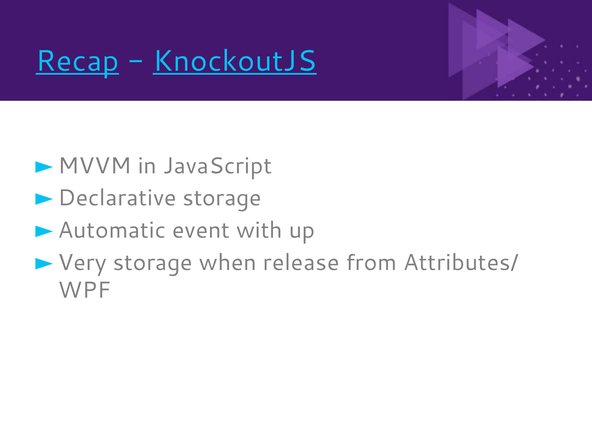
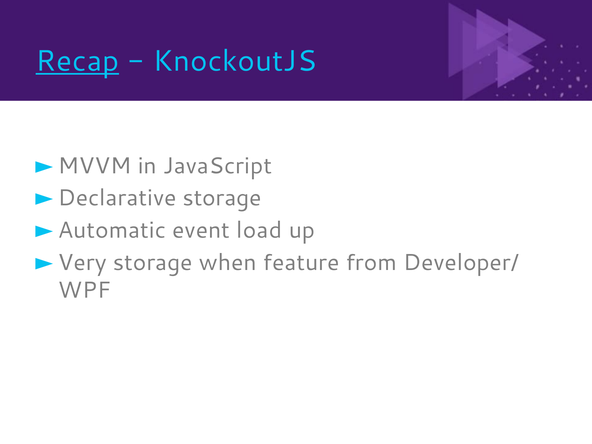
KnockoutJS underline: present -> none
with: with -> load
release: release -> feature
Attributes/: Attributes/ -> Developer/
